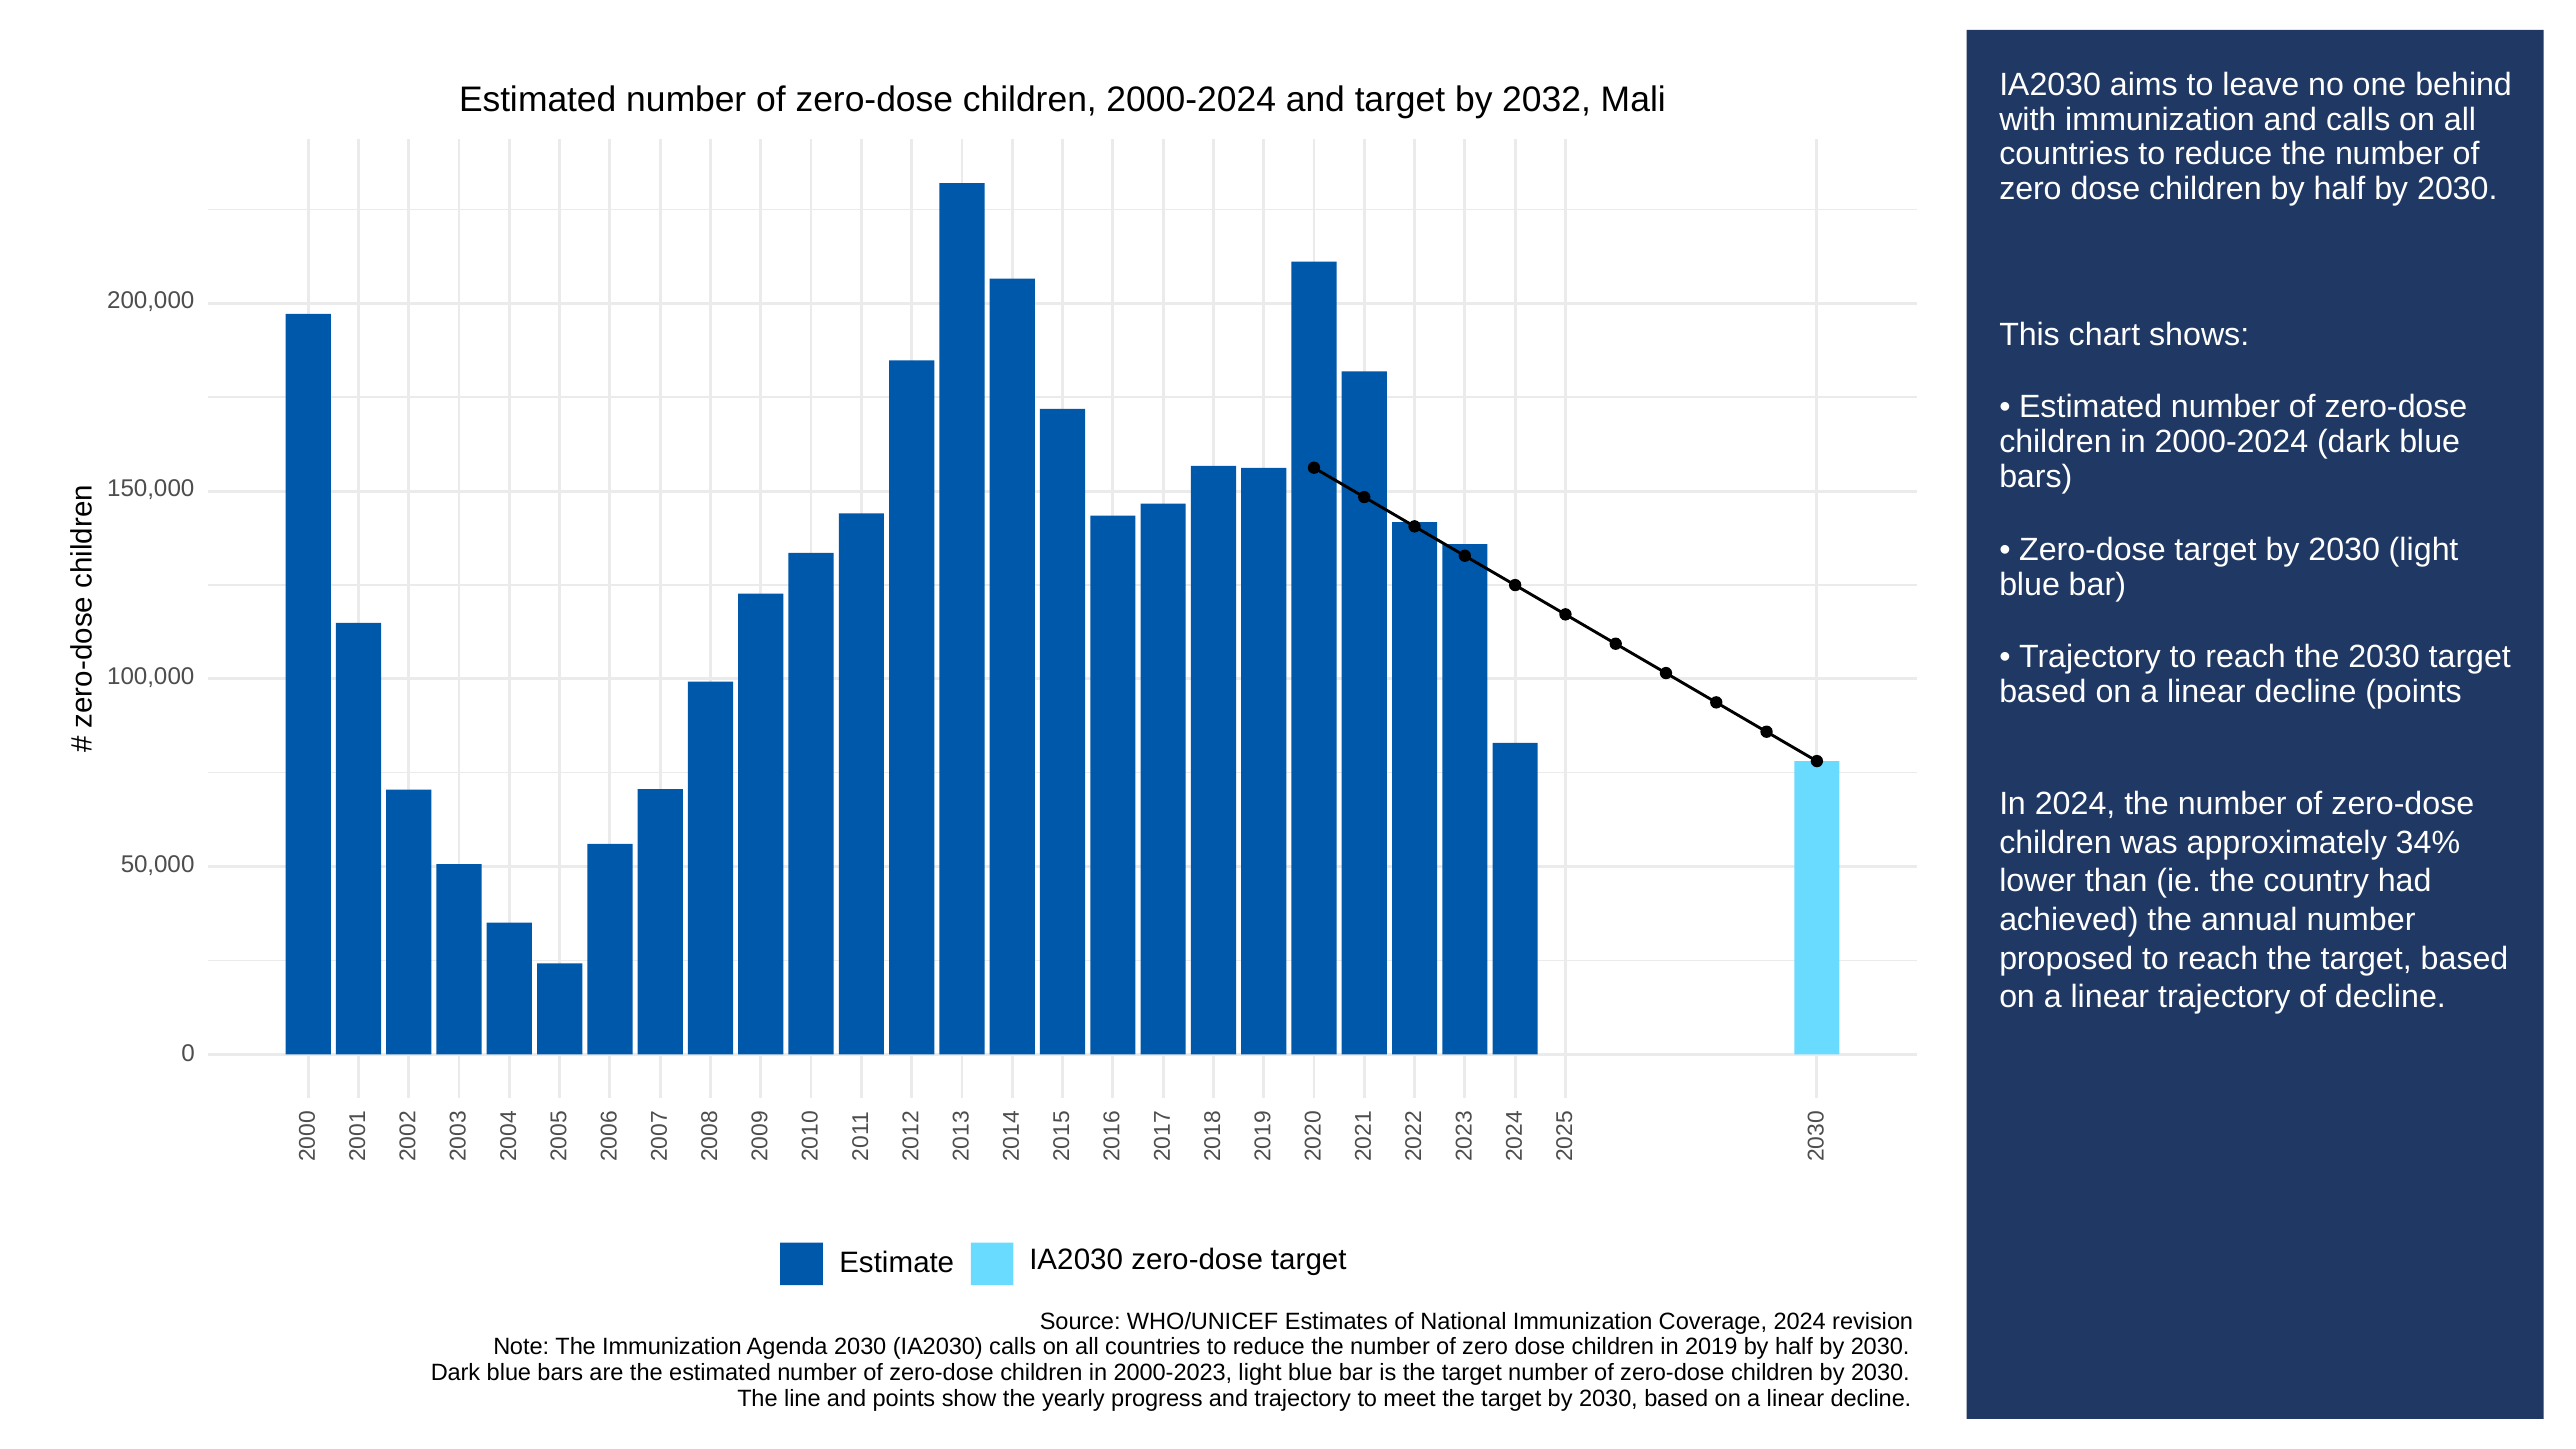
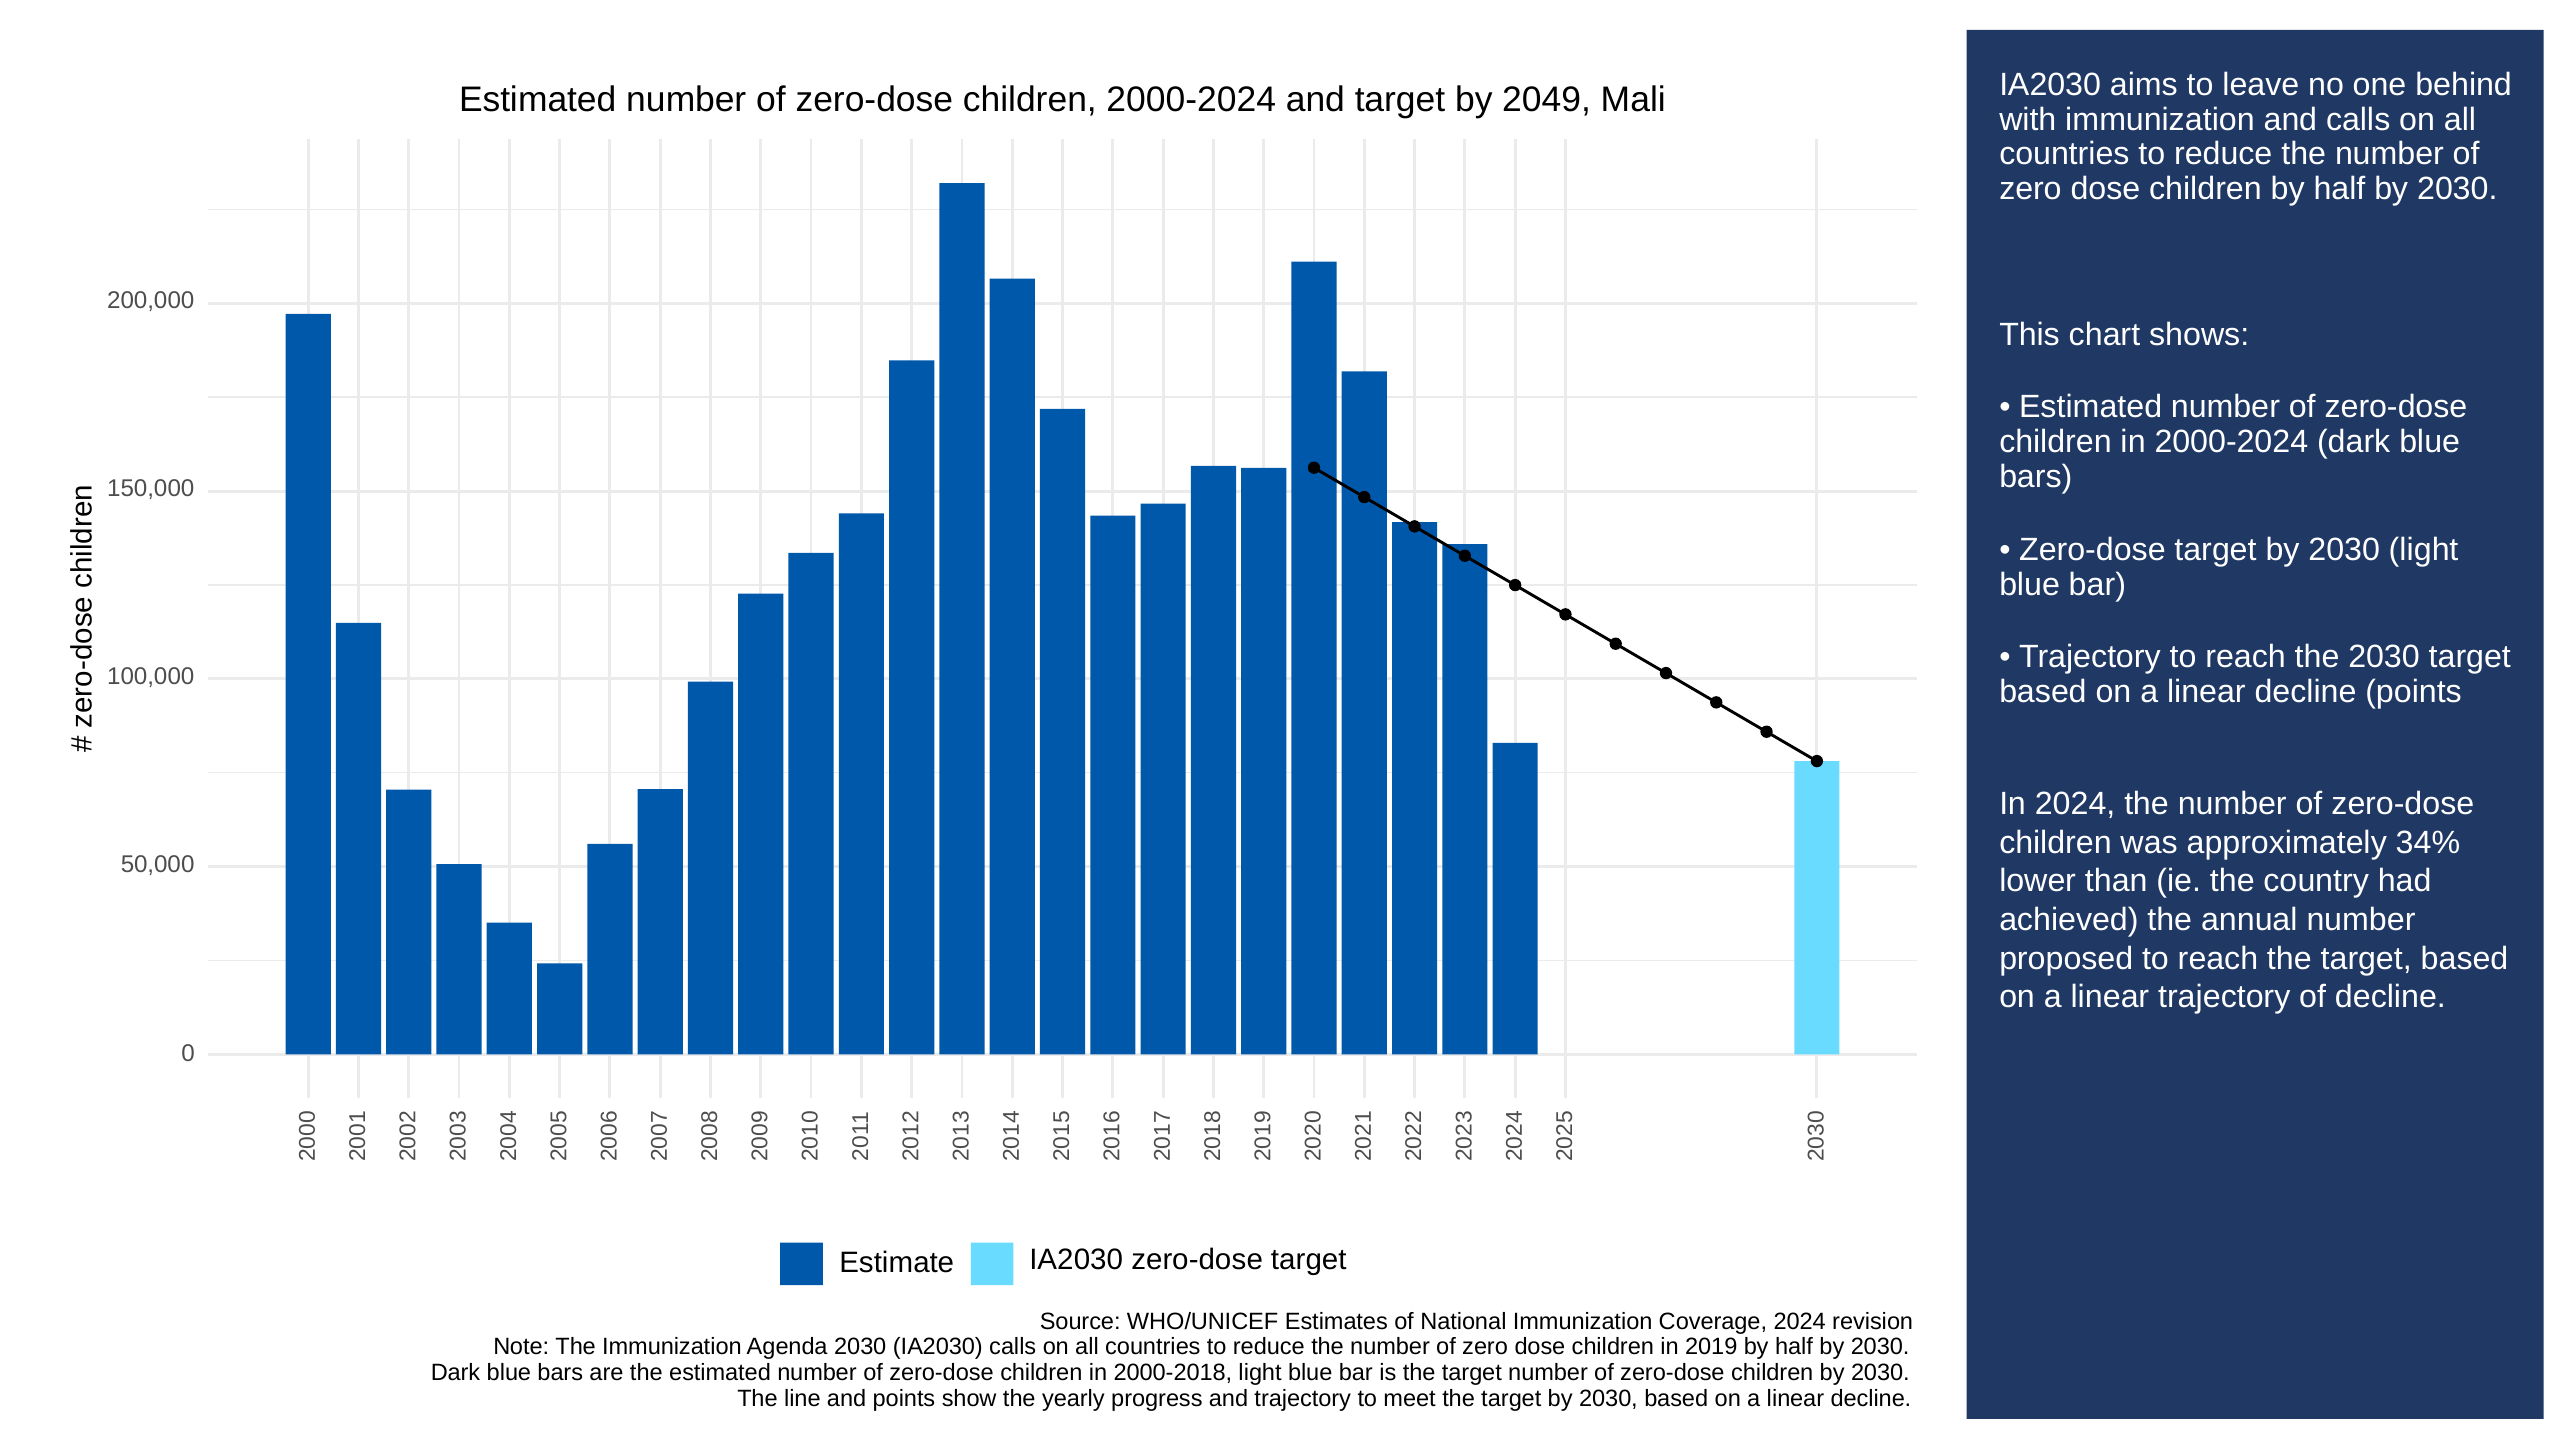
2032: 2032 -> 2049
2000-2023: 2000-2023 -> 2000-2018
